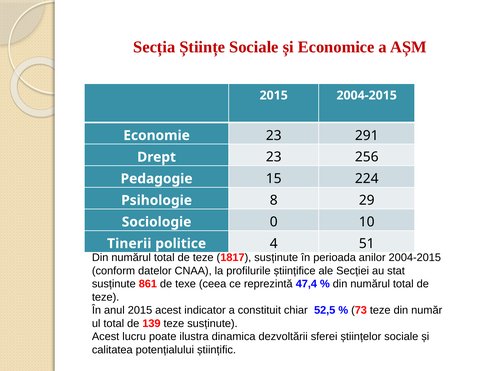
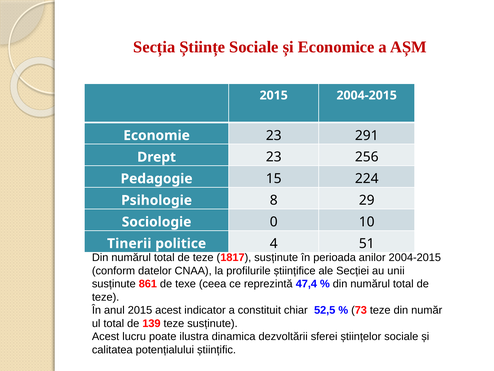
stat: stat -> unii
